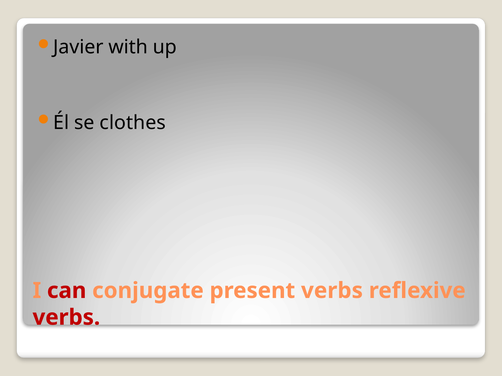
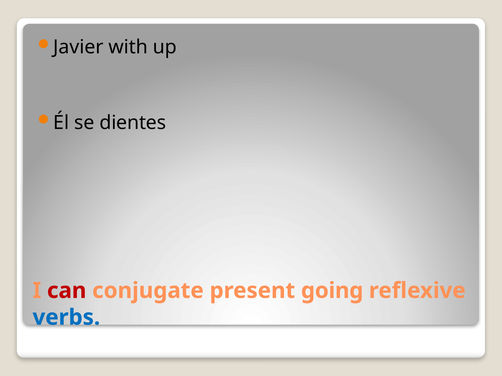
clothes: clothes -> dientes
present verbs: verbs -> going
verbs at (66, 318) colour: red -> blue
